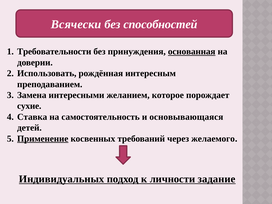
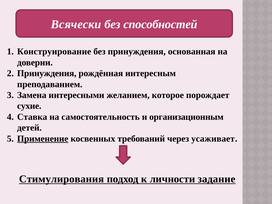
Требовательности: Требовательности -> Конструирование
основанная underline: present -> none
Использовать at (47, 73): Использовать -> Принуждения
основывающаяся: основывающаяся -> организационным
желаемого: желаемого -> усаживает
Индивидуальных: Индивидуальных -> Стимулирования
